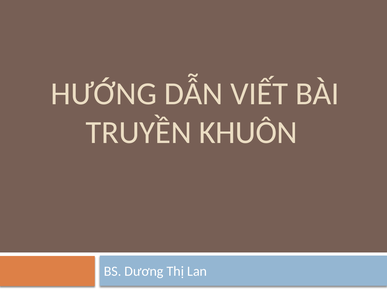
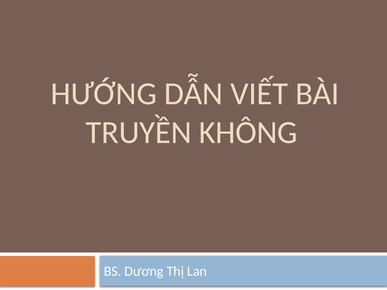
KHUÔN: KHUÔN -> KHÔNG
